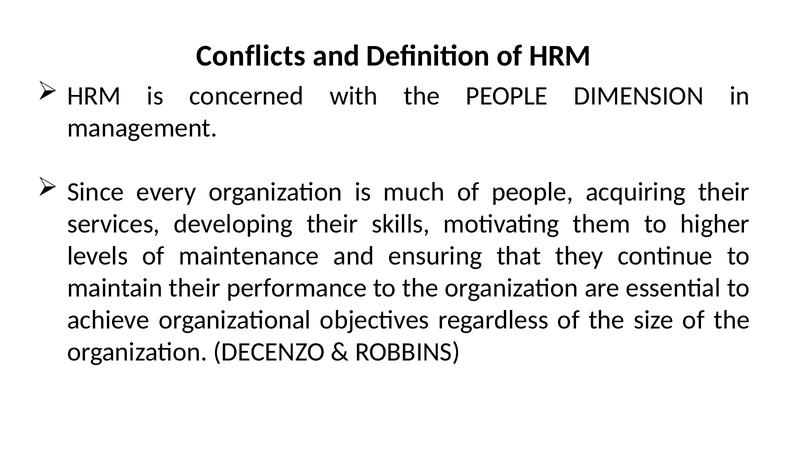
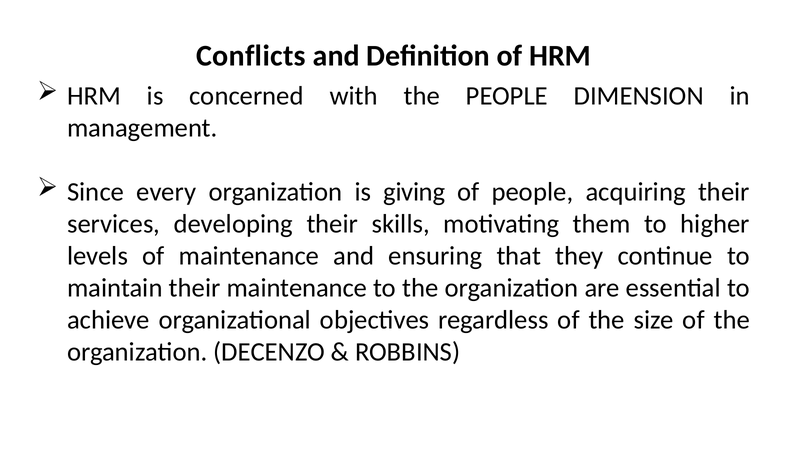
much: much -> giving
their performance: performance -> maintenance
